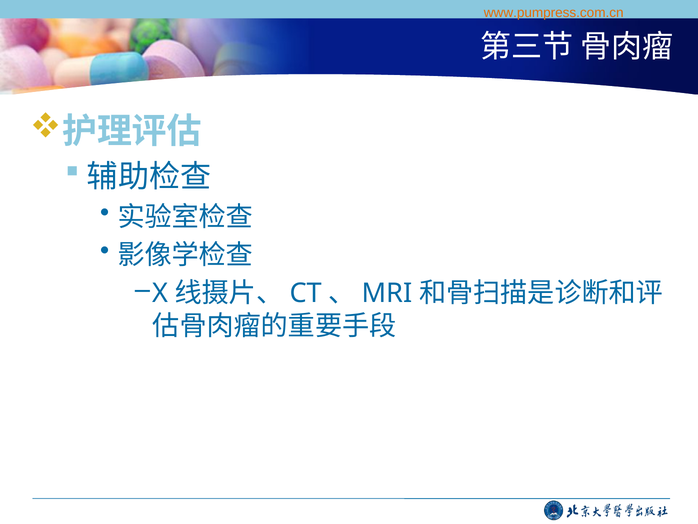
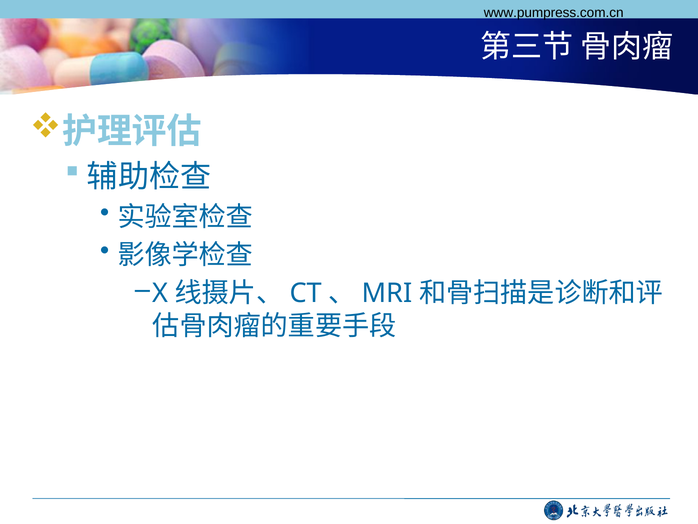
www.pumpress.com.cn colour: orange -> black
